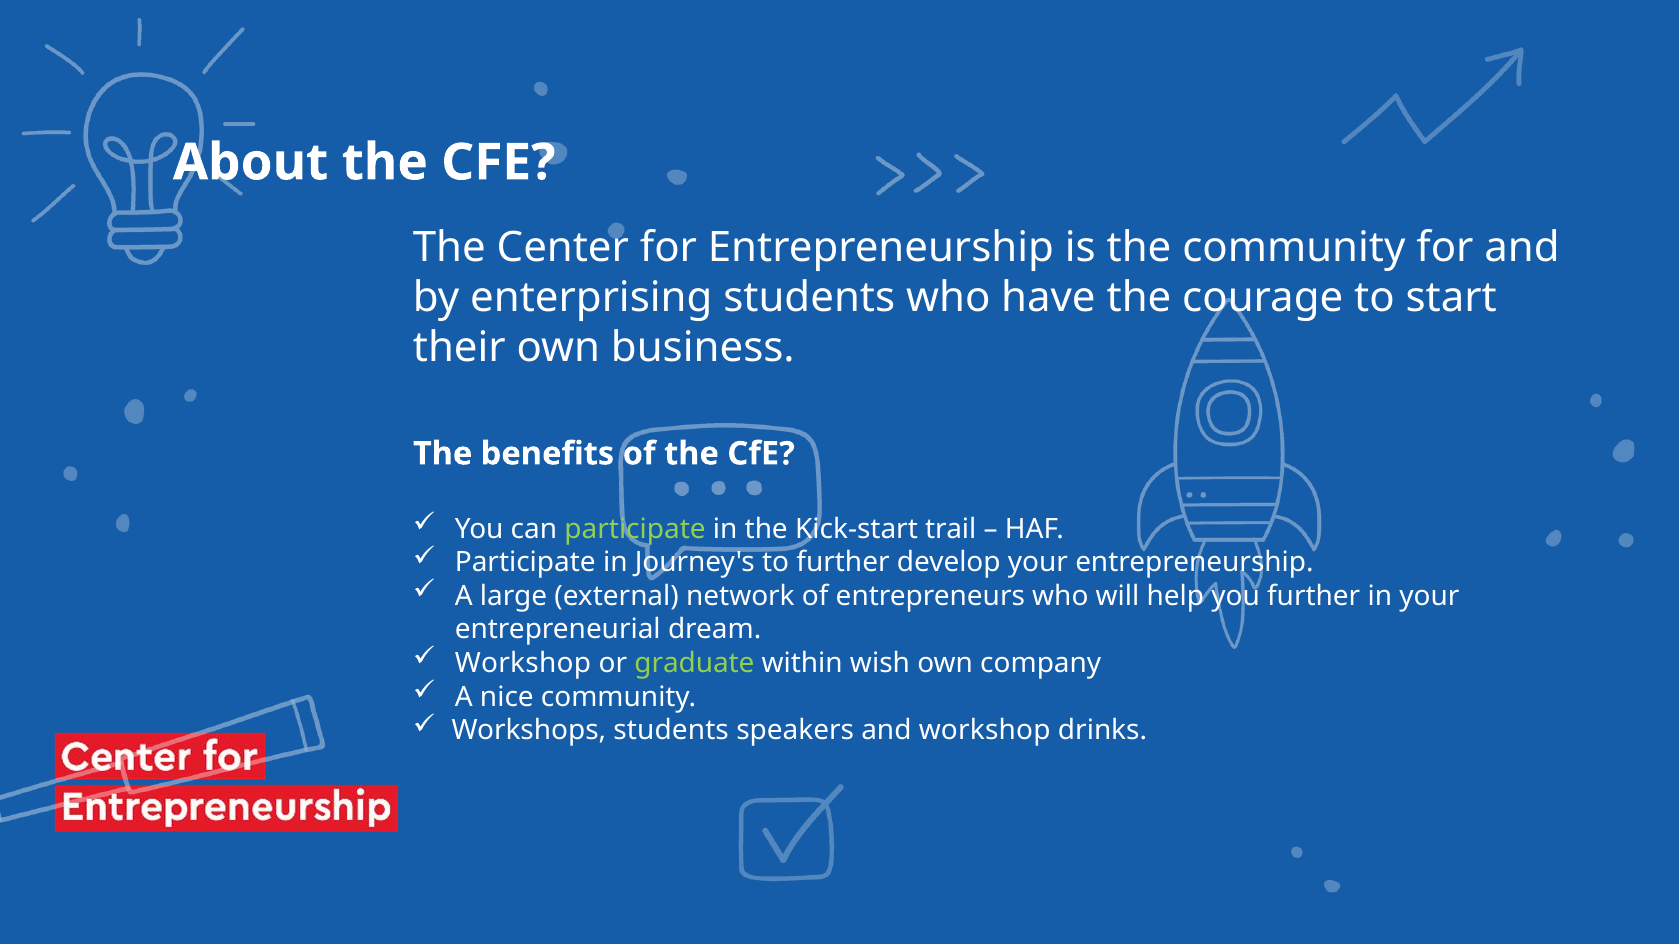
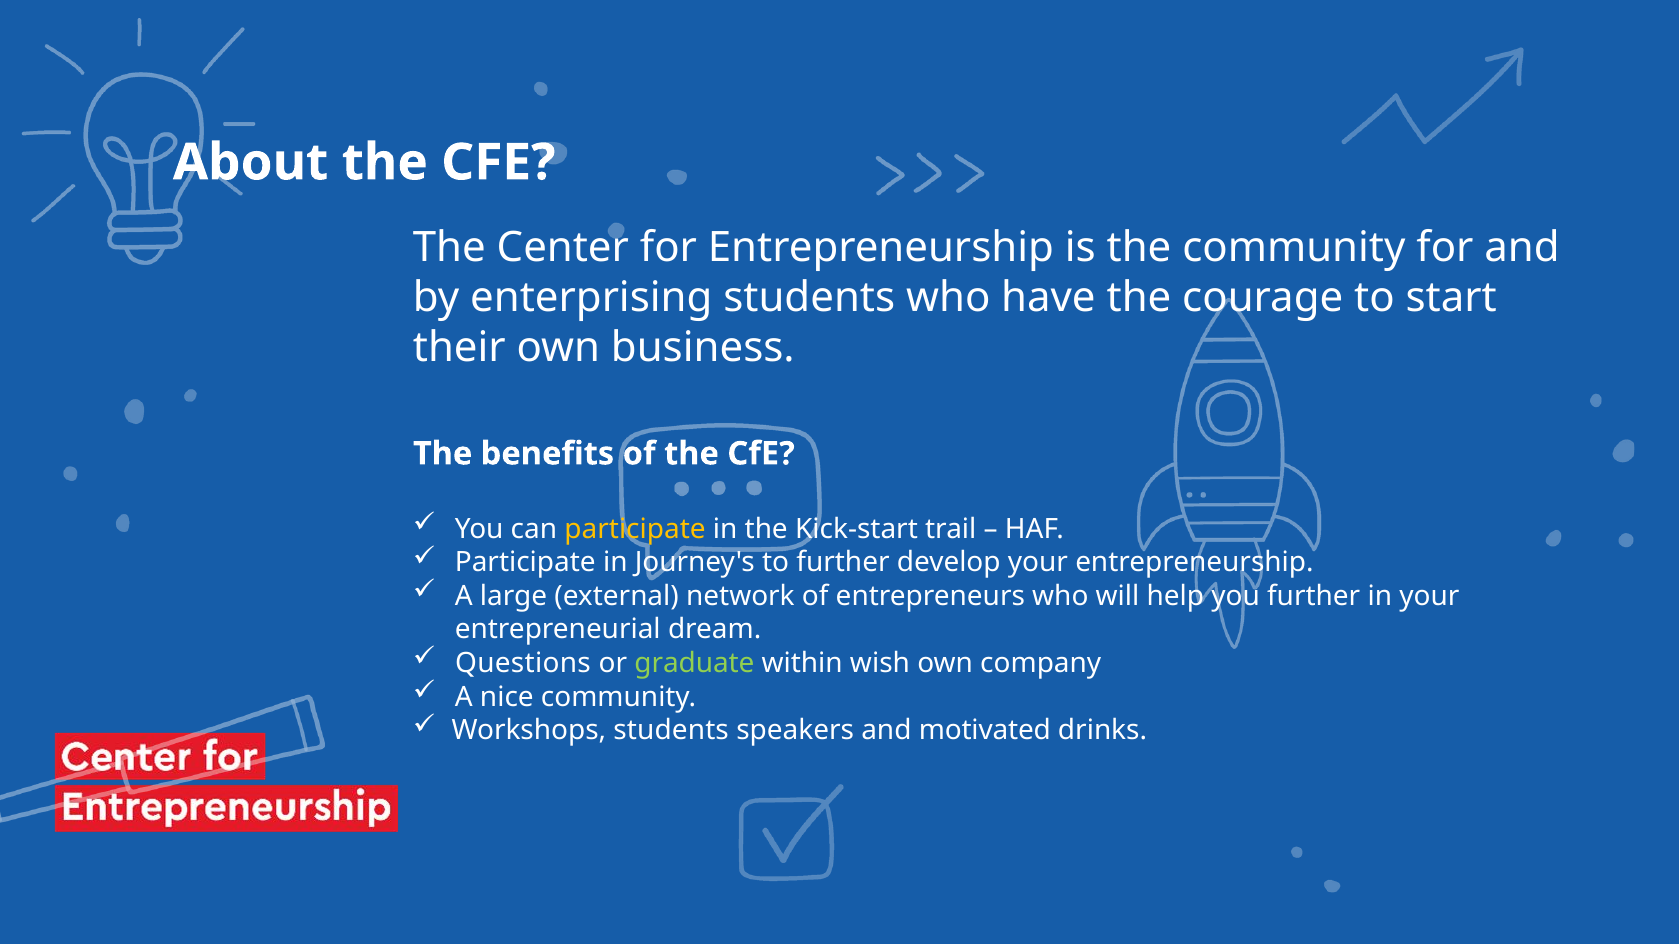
participate at (635, 529) colour: light green -> yellow
Workshop at (523, 664): Workshop -> Questions
and workshop: workshop -> motivated
